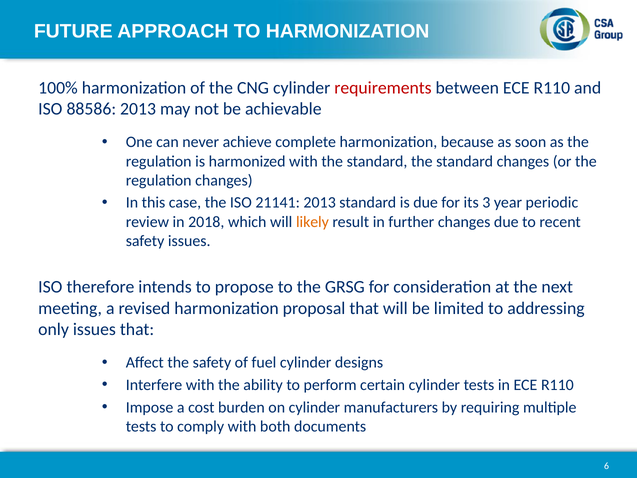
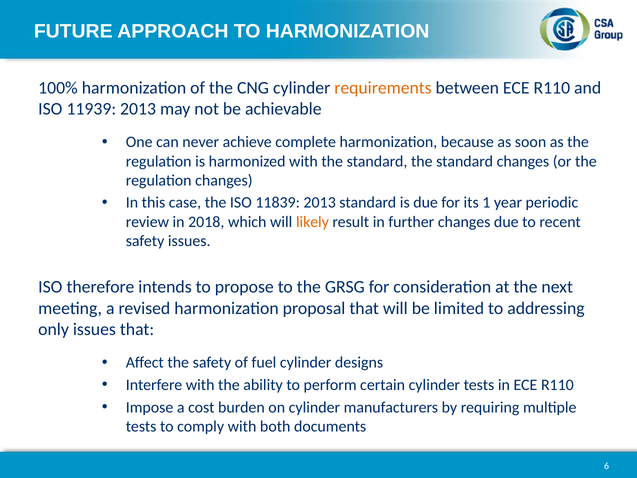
requirements colour: red -> orange
88586: 88586 -> 11939
21141: 21141 -> 11839
3: 3 -> 1
